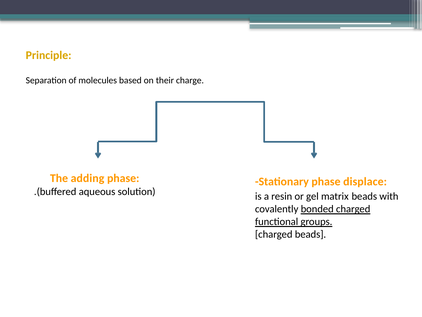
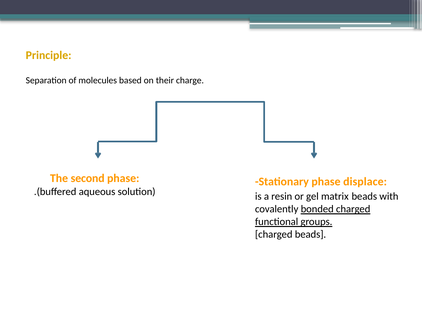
adding: adding -> second
